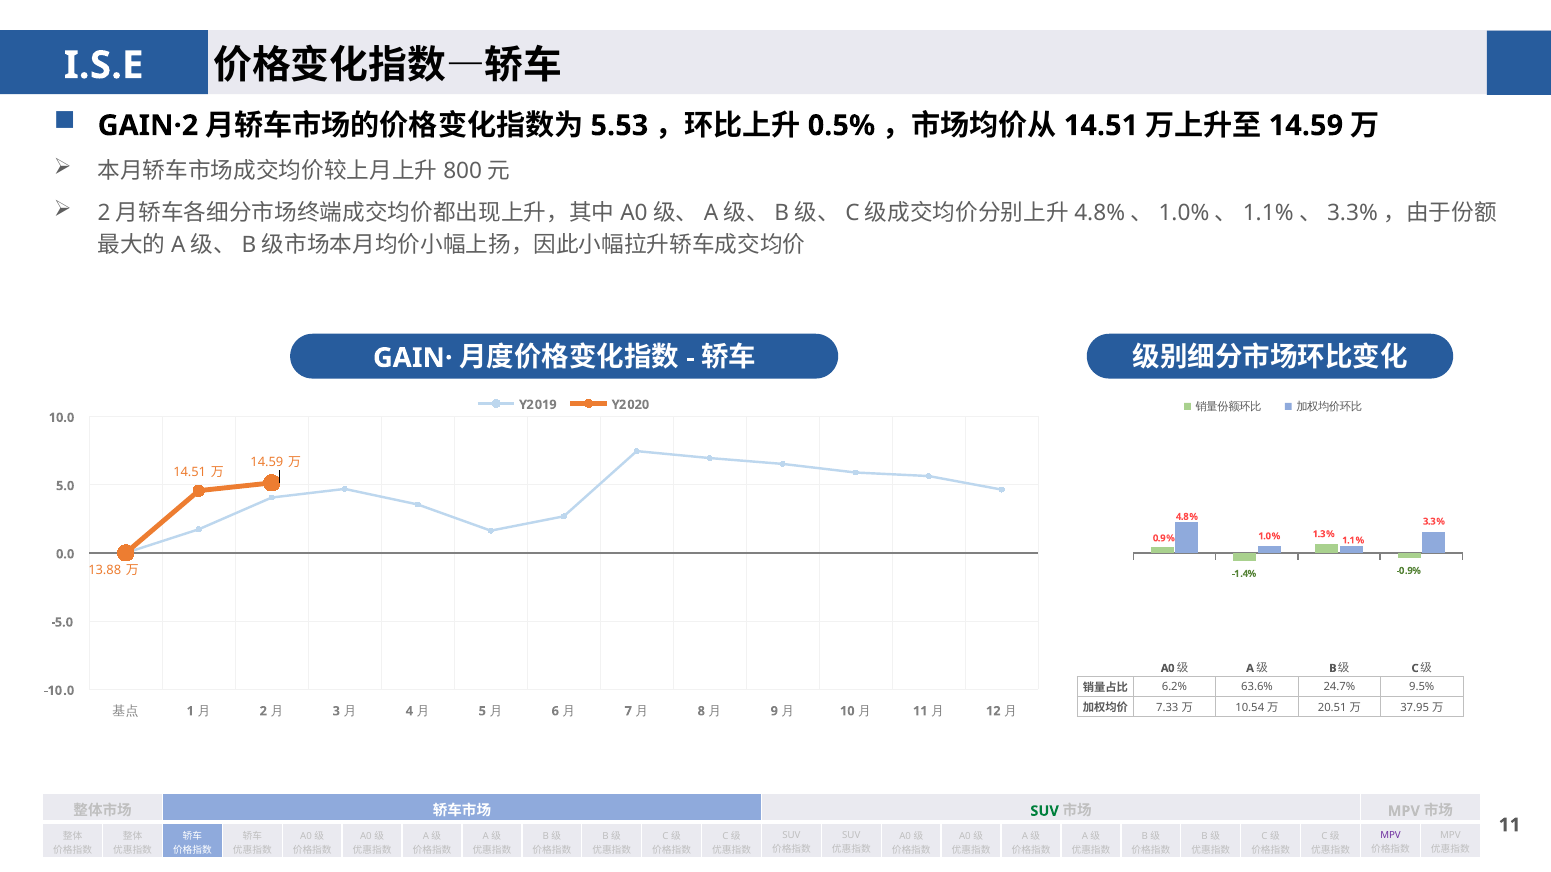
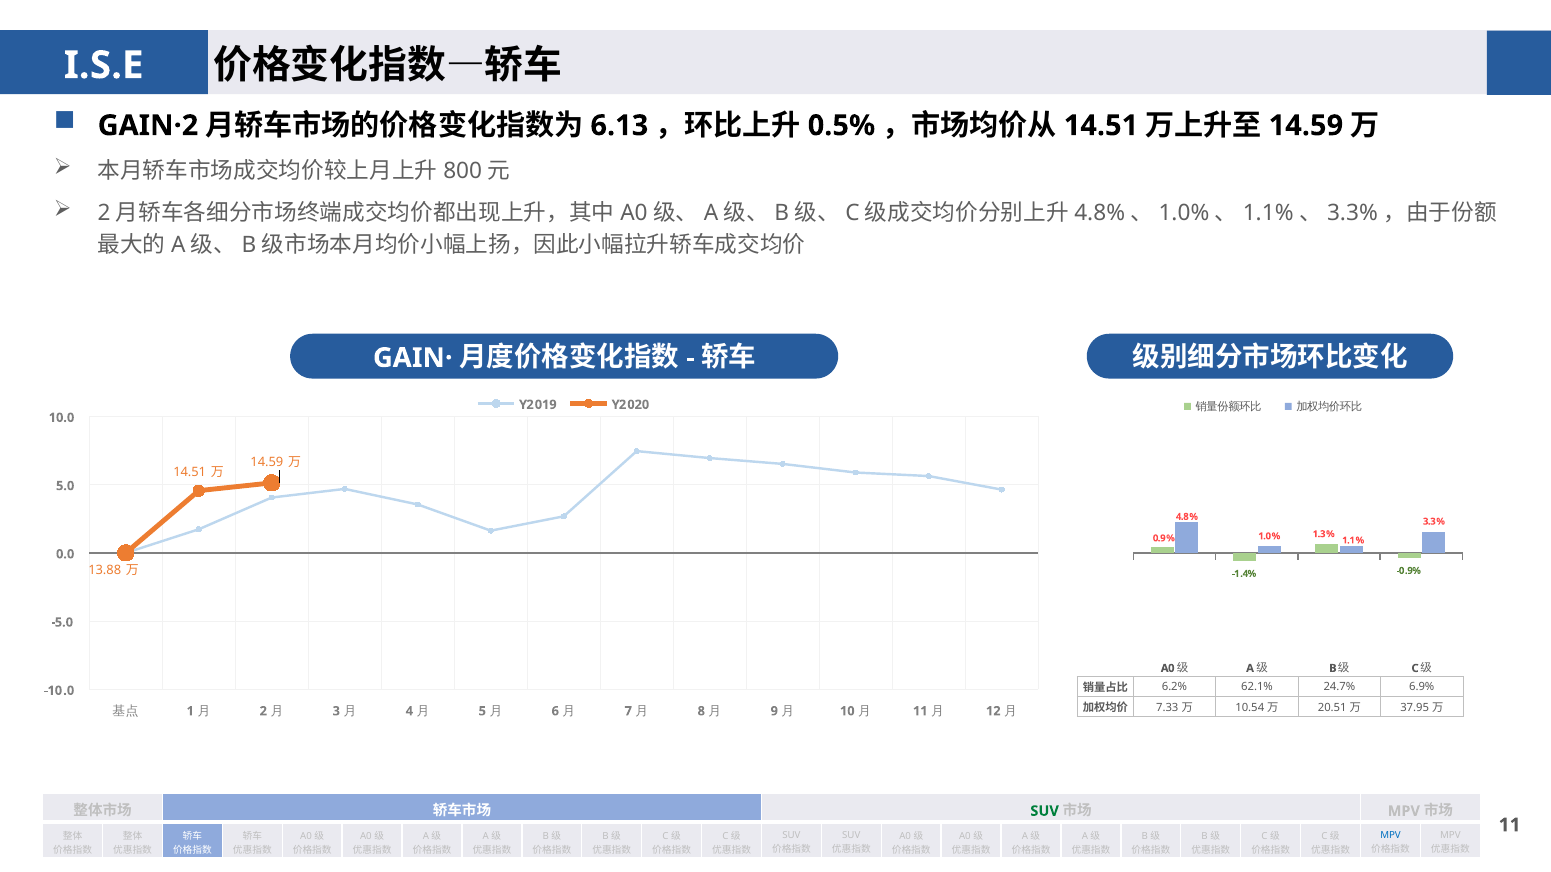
5.53: 5.53 -> 6.13
63.6%: 63.6% -> 62.1%
9.5%: 9.5% -> 6.9%
MPV at (1390, 836) colour: purple -> blue
